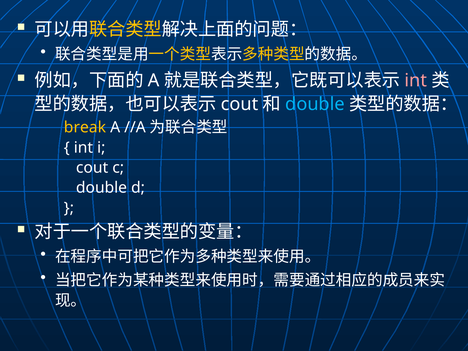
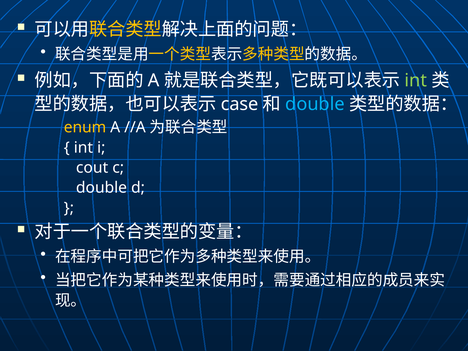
int at (416, 80) colour: pink -> light green
cout at (240, 104): cout -> case
break: break -> enum
